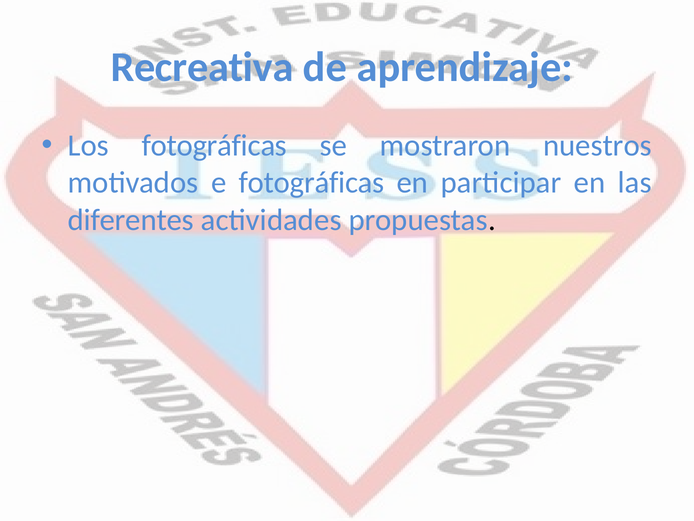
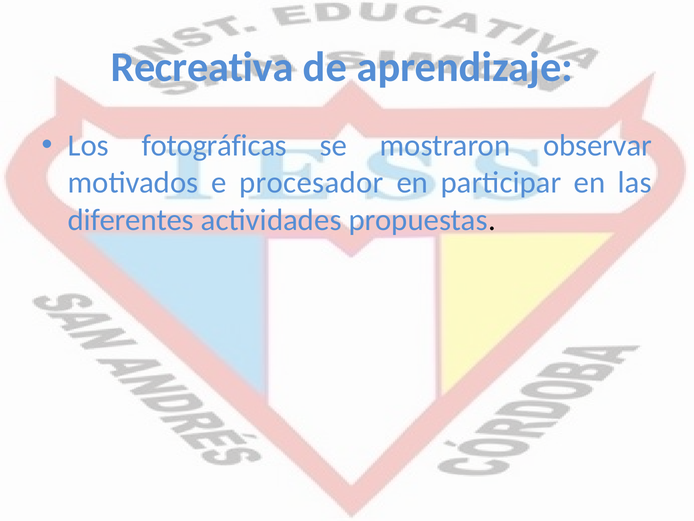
nuestros: nuestros -> observar
e fotográficas: fotográficas -> procesador
